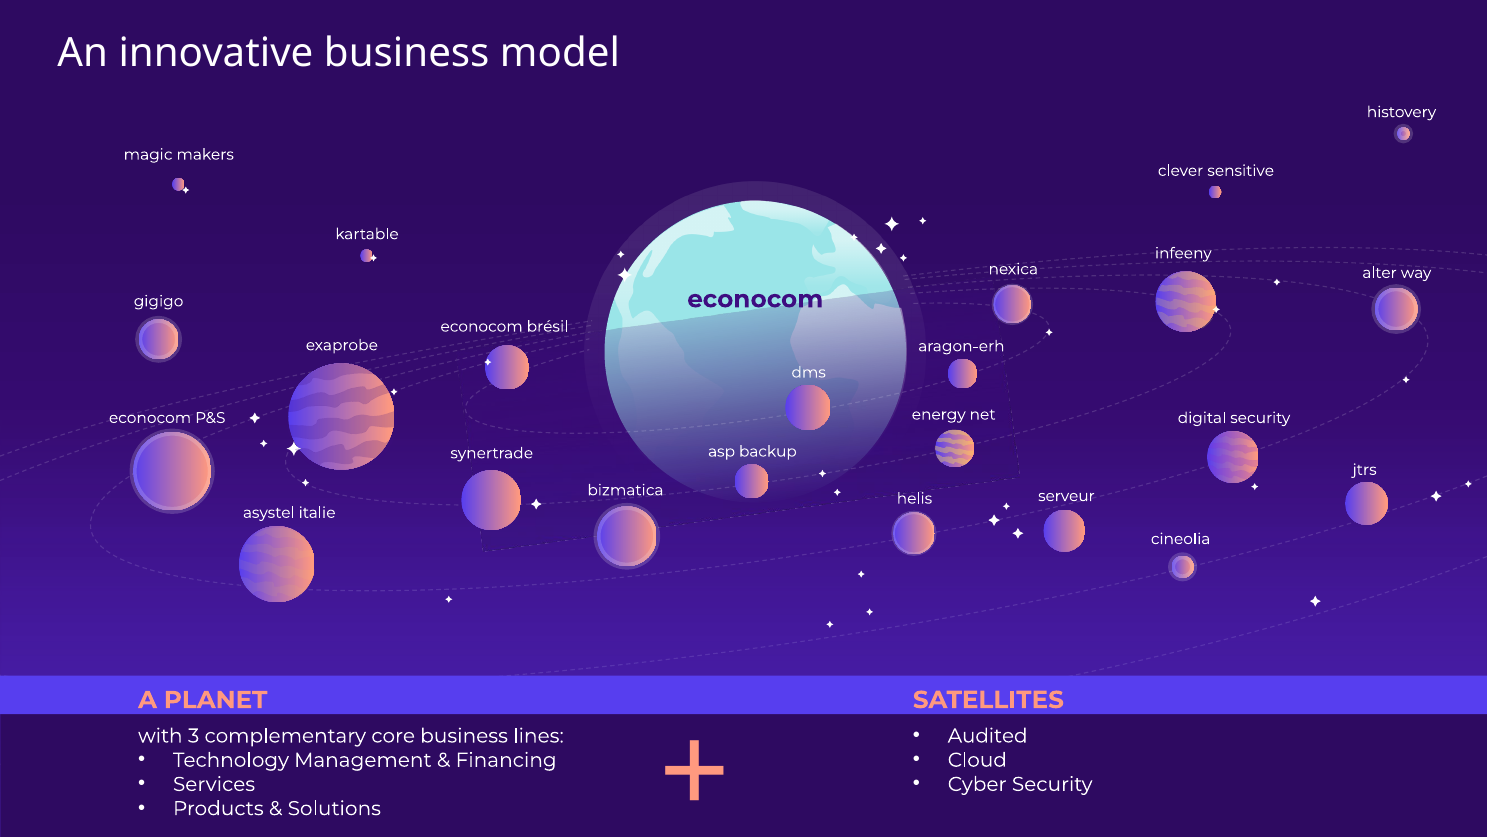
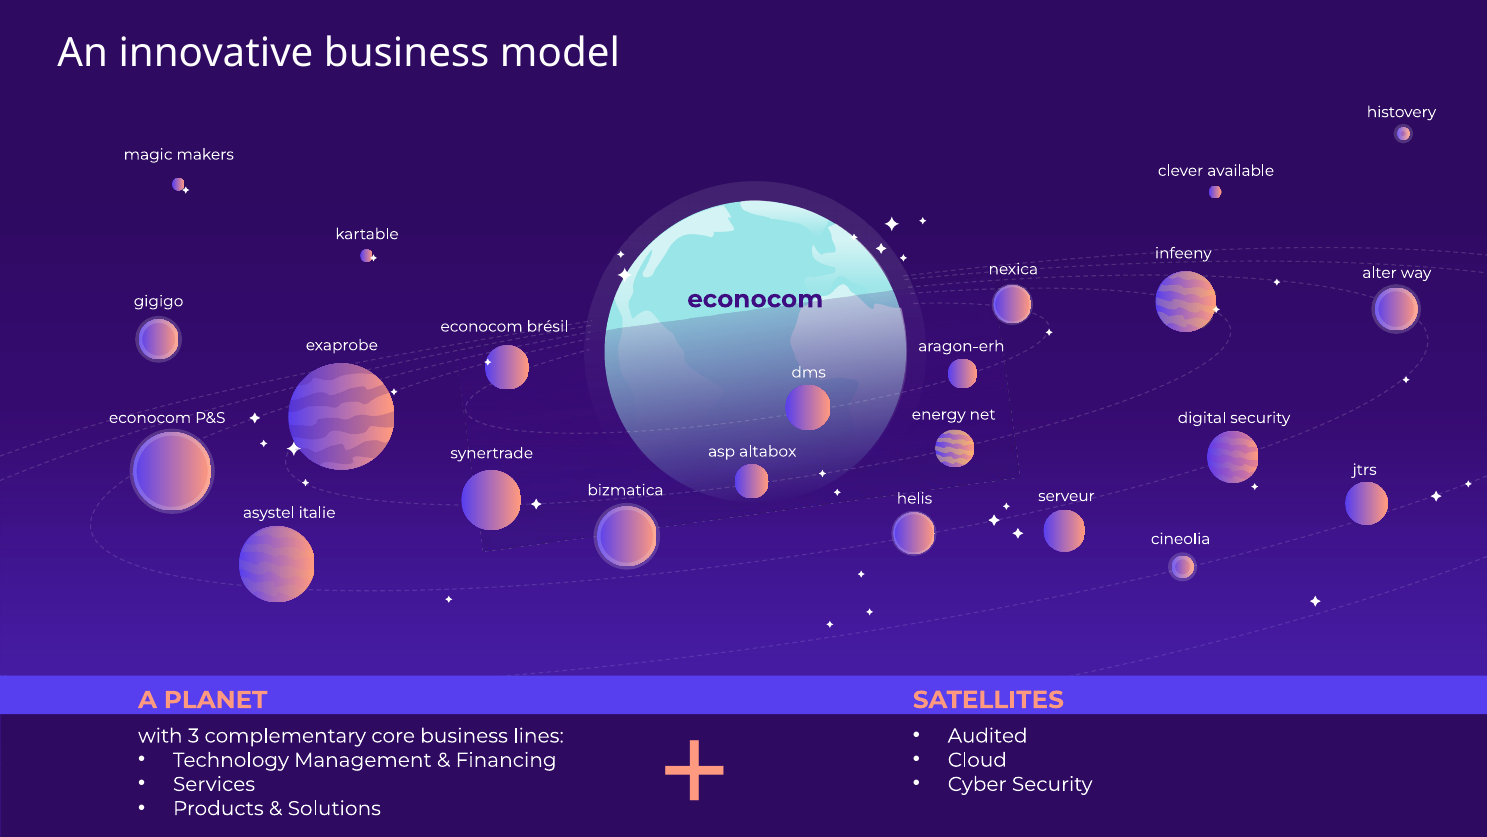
sensitive: sensitive -> available
backup: backup -> altabox
